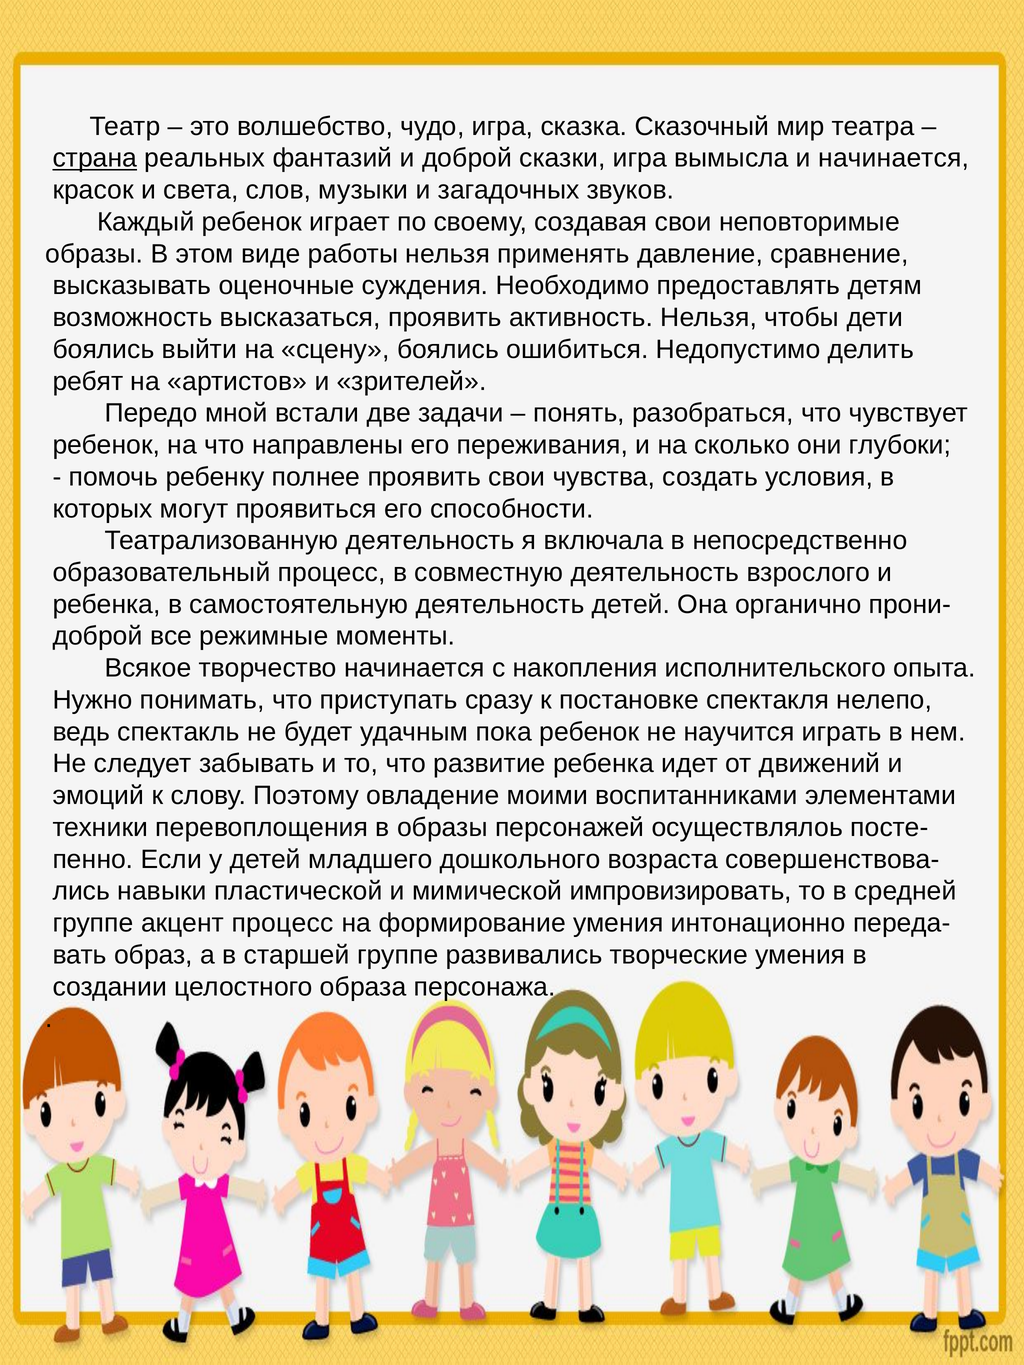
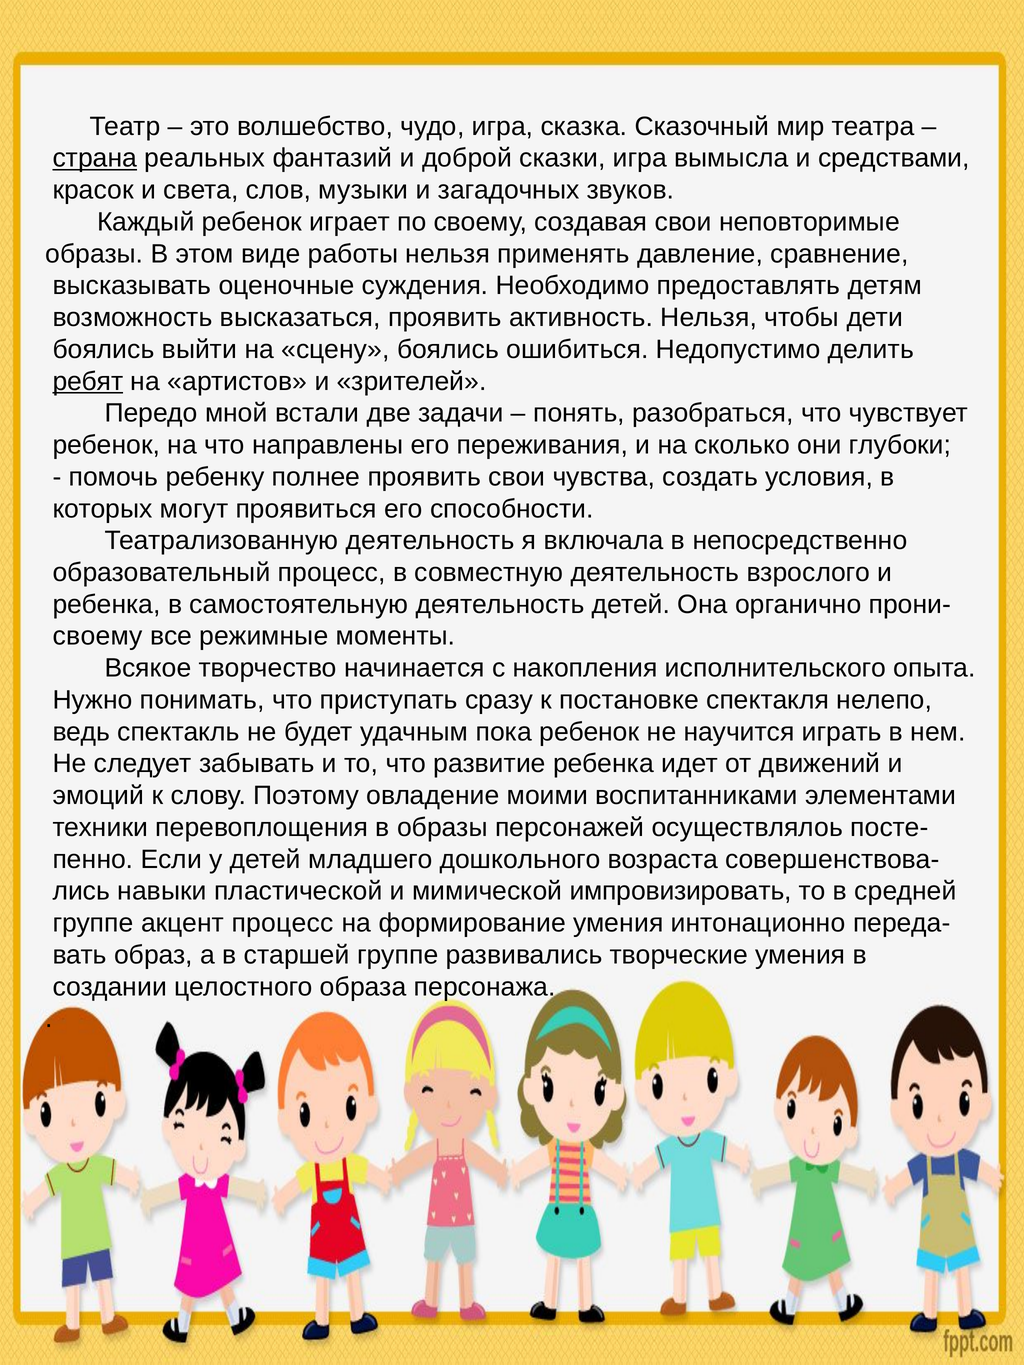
и начинается: начинается -> средствами
ребят underline: none -> present
доброй at (98, 636): доброй -> своему
